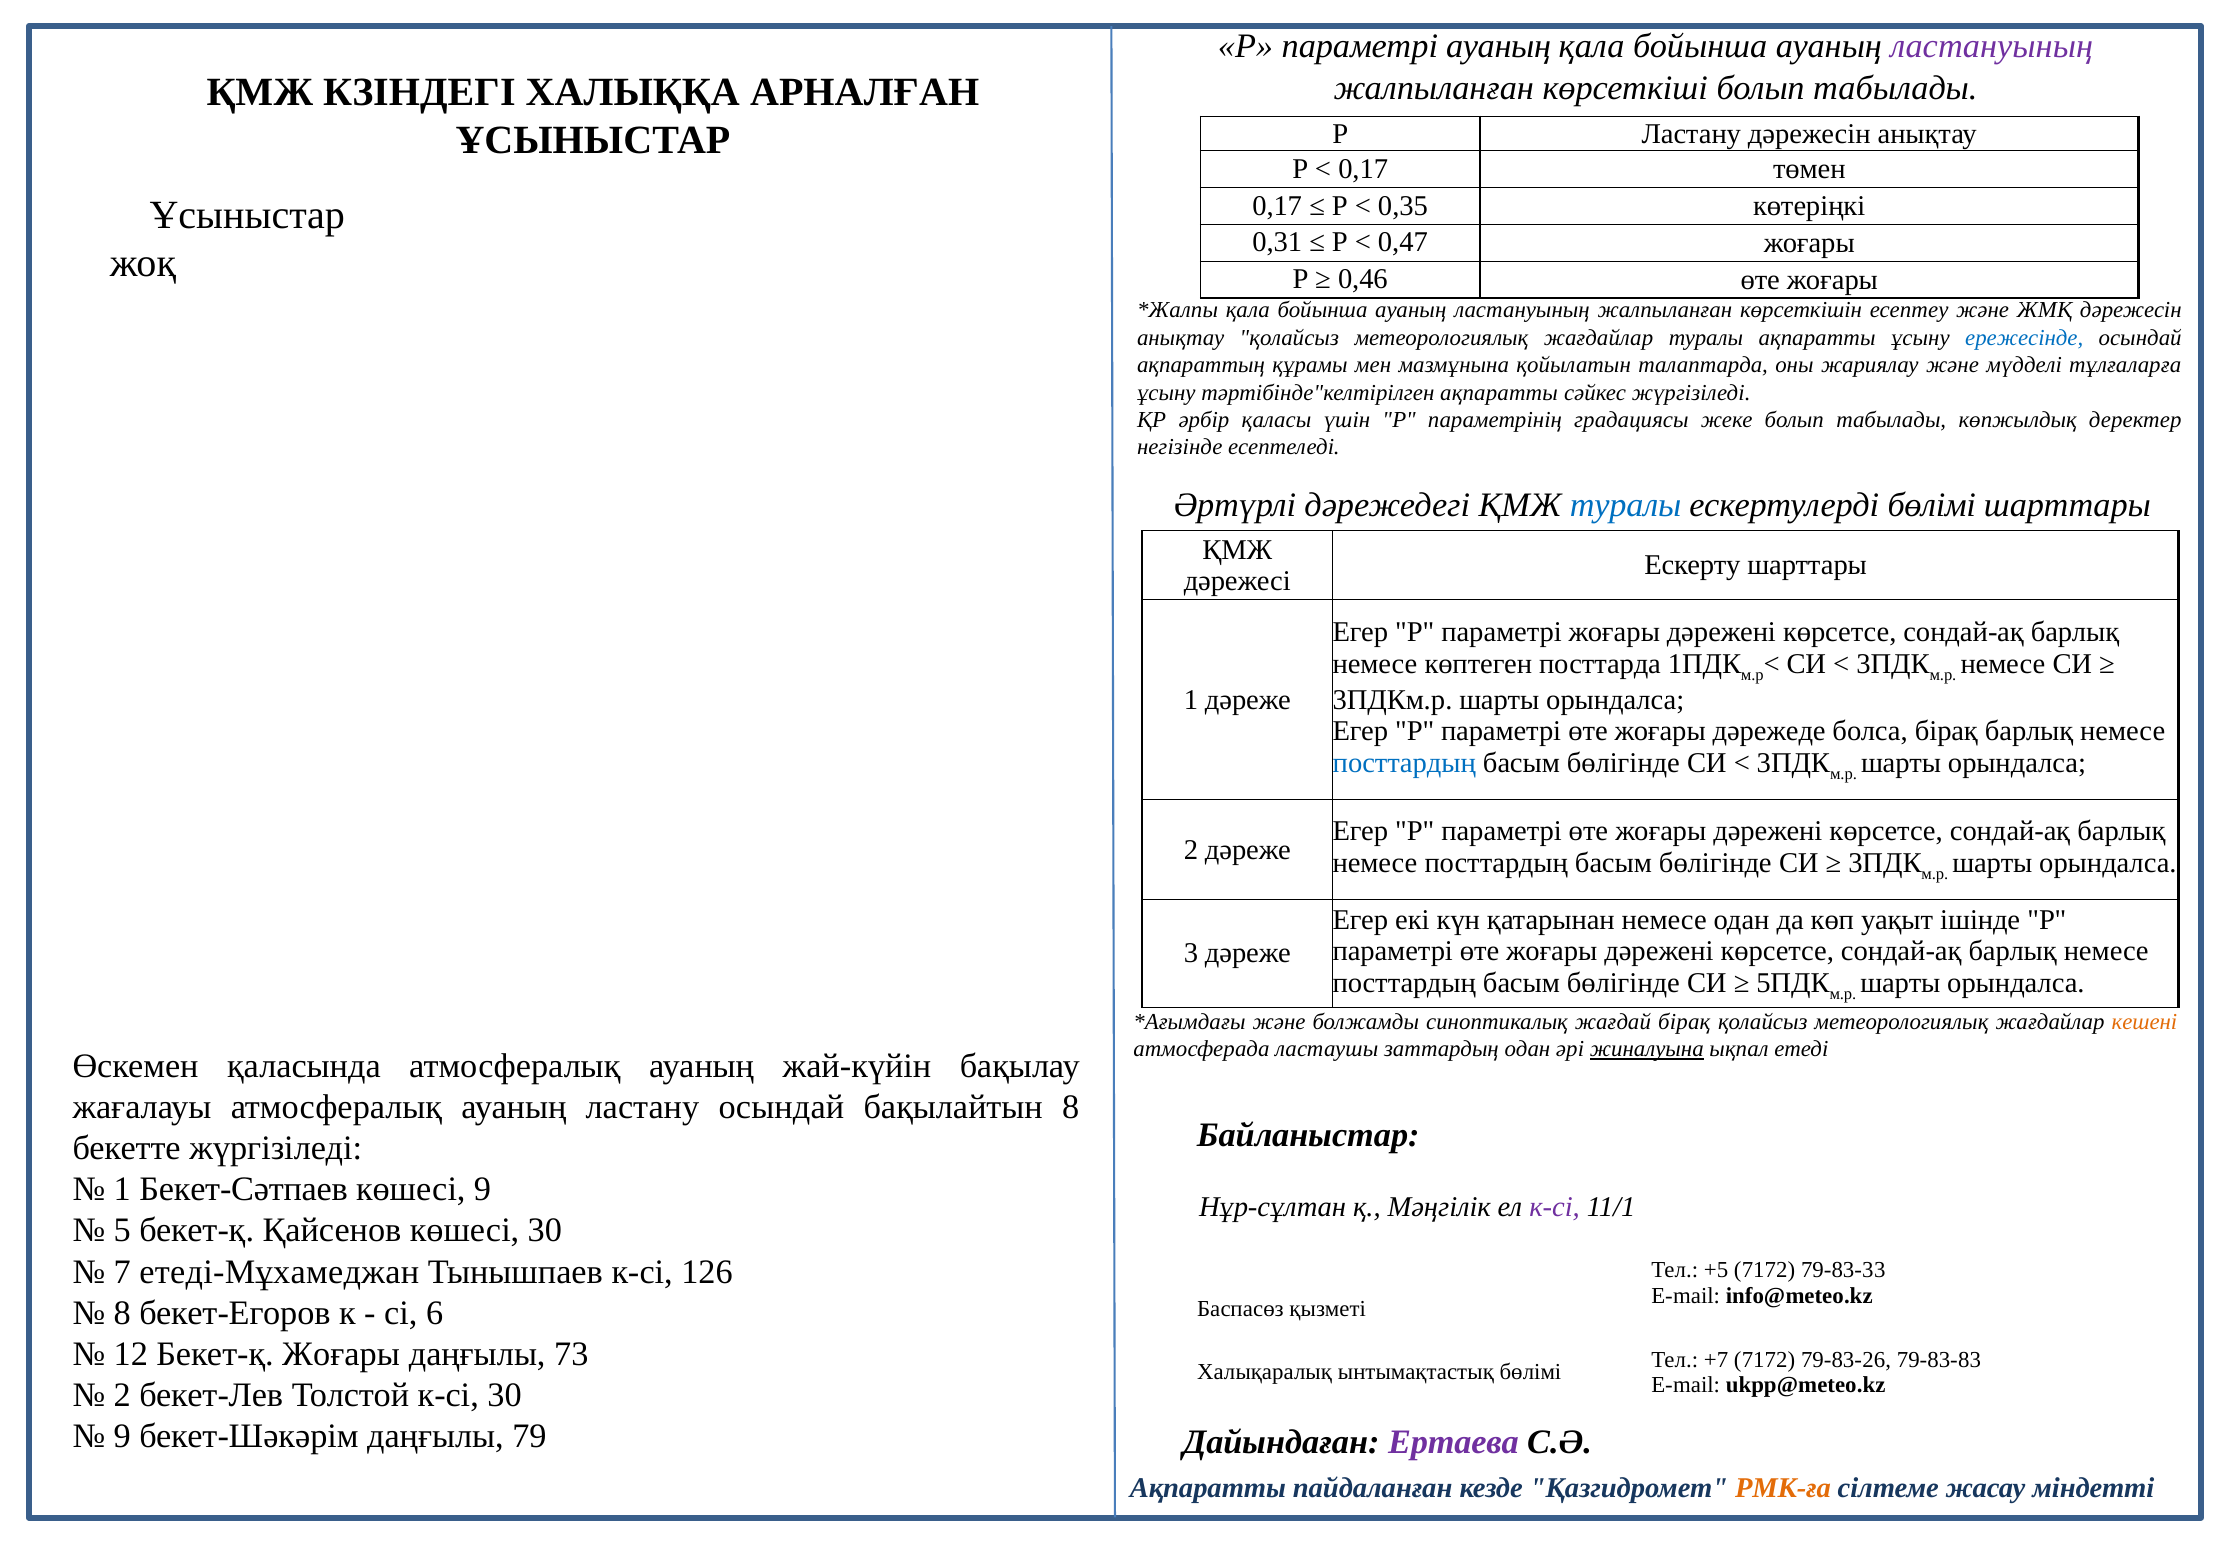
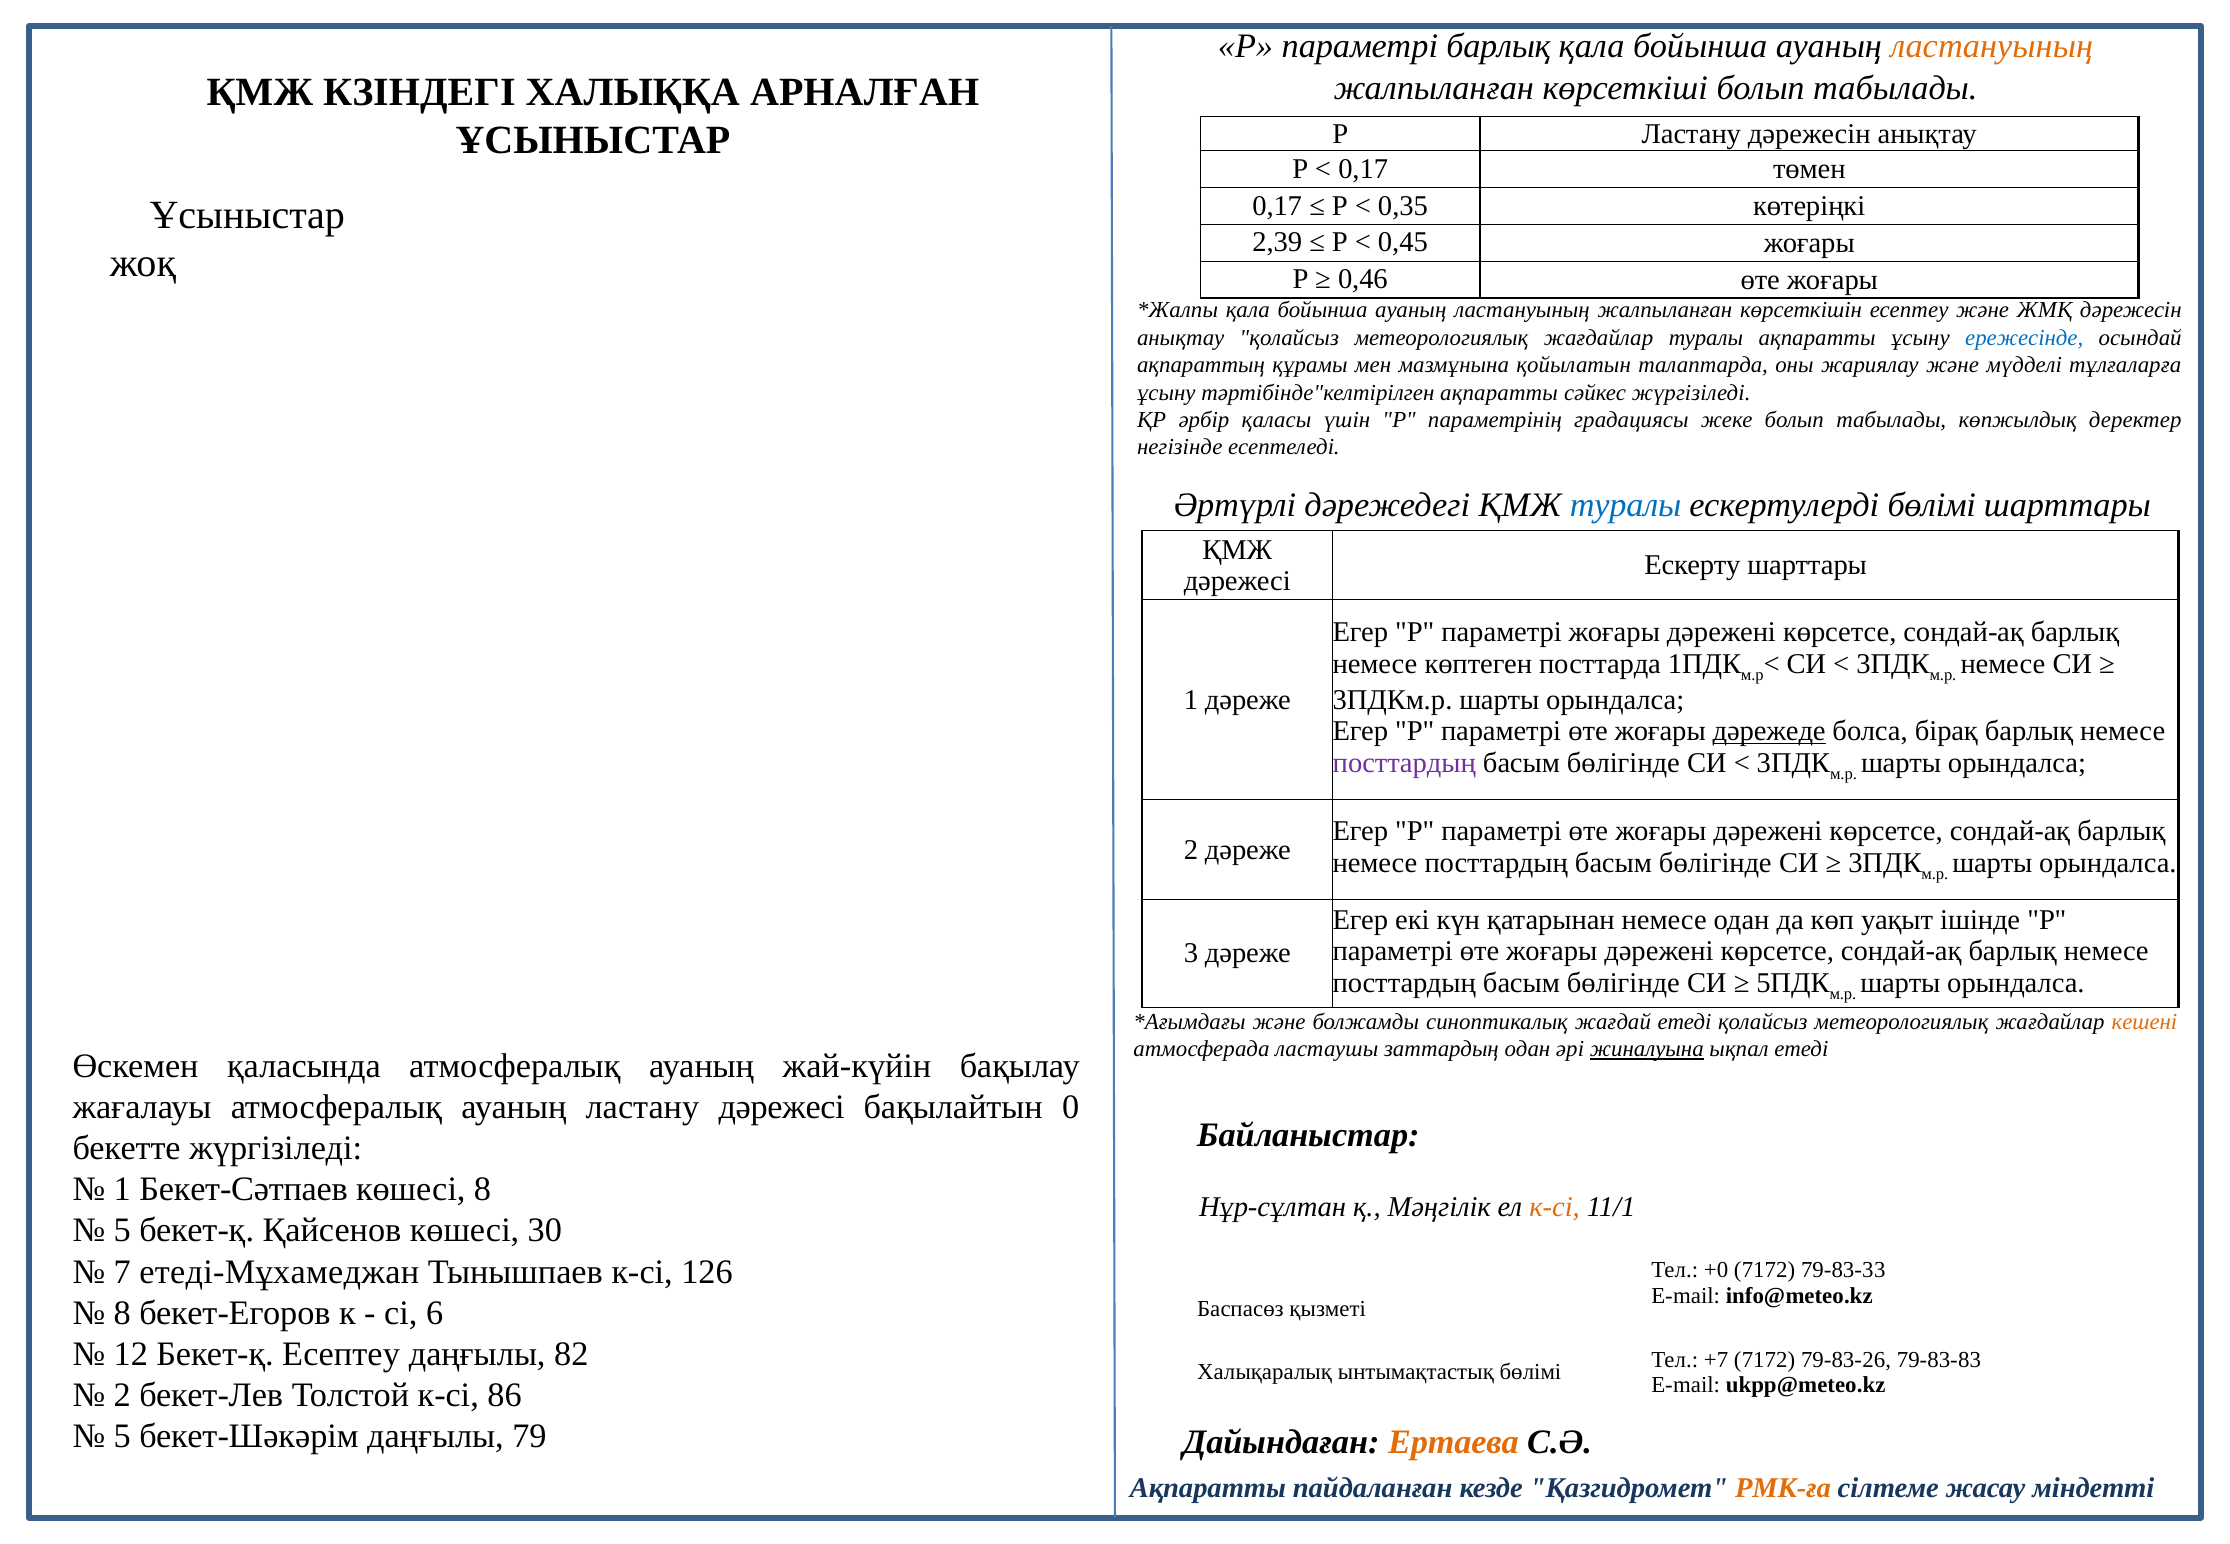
параметрі ауаның: ауаның -> барлық
ластануының at (1992, 47) colour: purple -> orange
0,31: 0,31 -> 2,39
0,47: 0,47 -> 0,45
дәрежеде underline: none -> present
посттардың at (1404, 763) colour: blue -> purple
жағдай бірақ: бірақ -> етеді
ластану осындай: осындай -> дәрежесі
бақылайтын 8: 8 -> 0
көшесі 9: 9 -> 8
к-сі at (1555, 1207) colour: purple -> orange
+5: +5 -> +0
Бекет-қ Жоғары: Жоғары -> Есептеу
73: 73 -> 82
к-сі 30: 30 -> 86
9 at (122, 1436): 9 -> 5
Ертаева colour: purple -> orange
